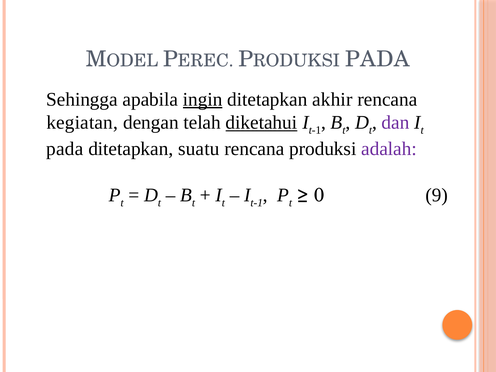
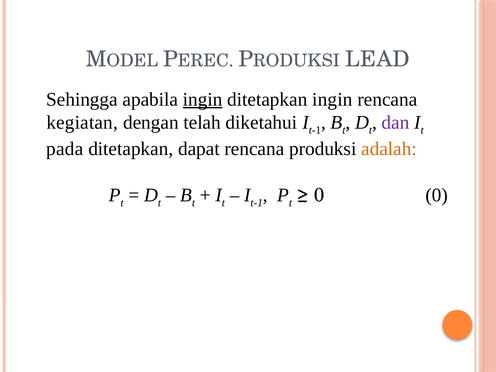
PADA at (377, 59): PADA -> LEAD
ditetapkan akhir: akhir -> ingin
diketahui underline: present -> none
suatu: suatu -> dapat
adalah colour: purple -> orange
0 9: 9 -> 0
